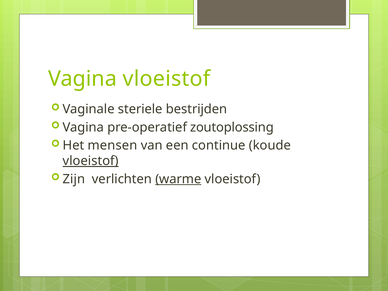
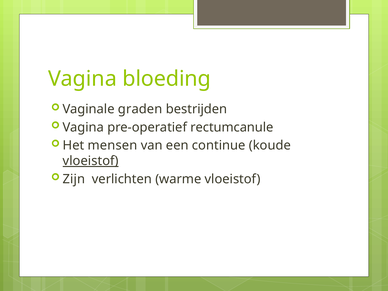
Vagina vloeistof: vloeistof -> bloeding
steriele: steriele -> graden
zoutoplossing: zoutoplossing -> rectumcanule
warme underline: present -> none
